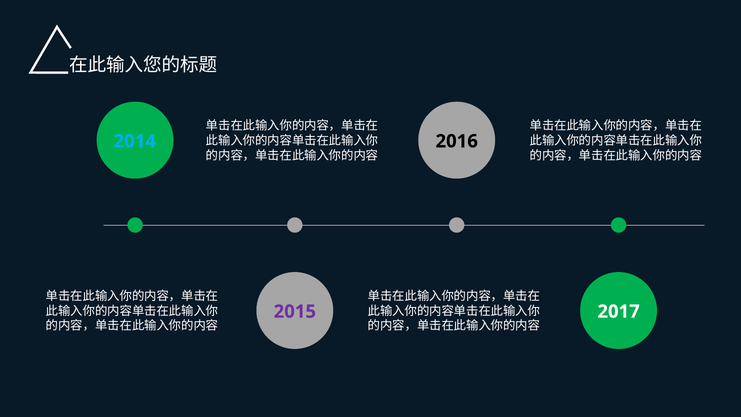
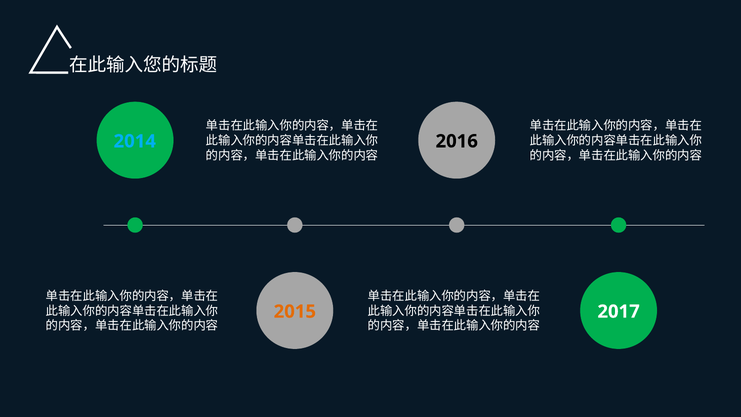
2015 colour: purple -> orange
